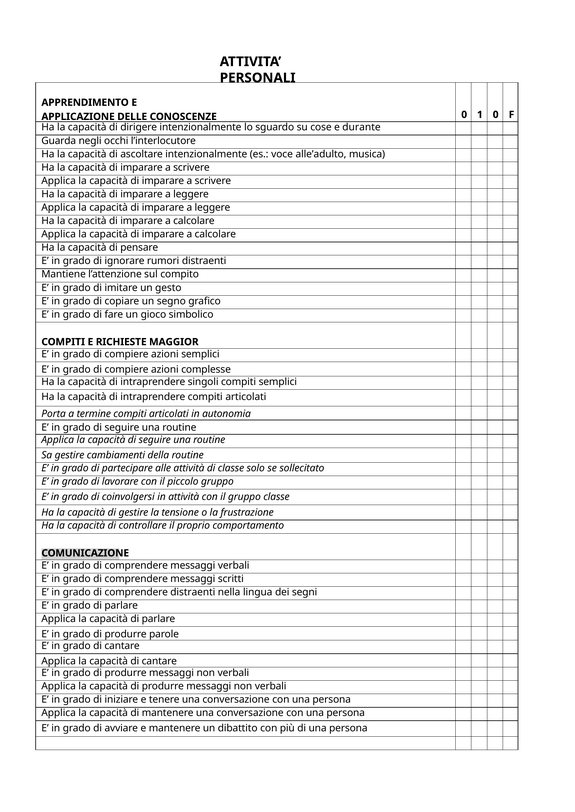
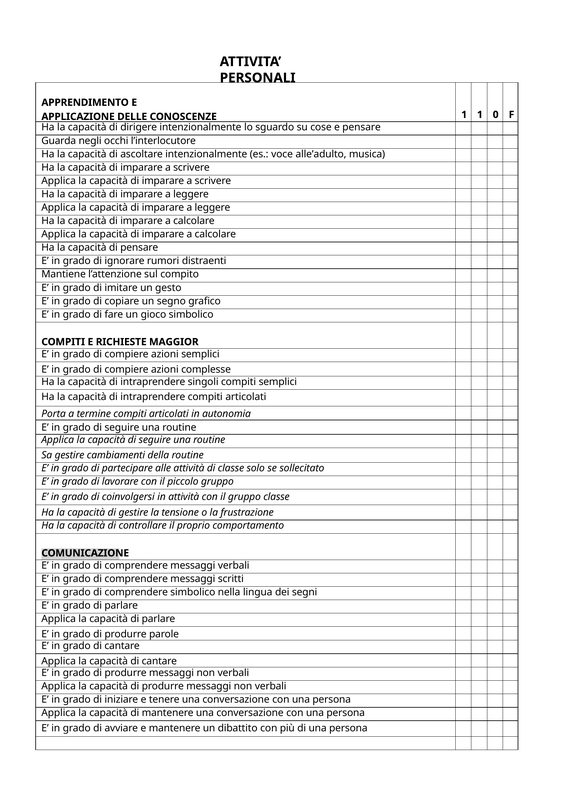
CONOSCENZE 0: 0 -> 1
e durante: durante -> pensare
comprendere distraenti: distraenti -> simbolico
